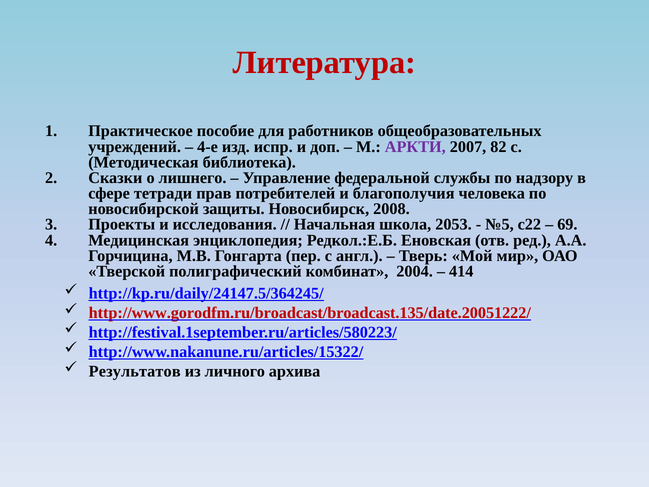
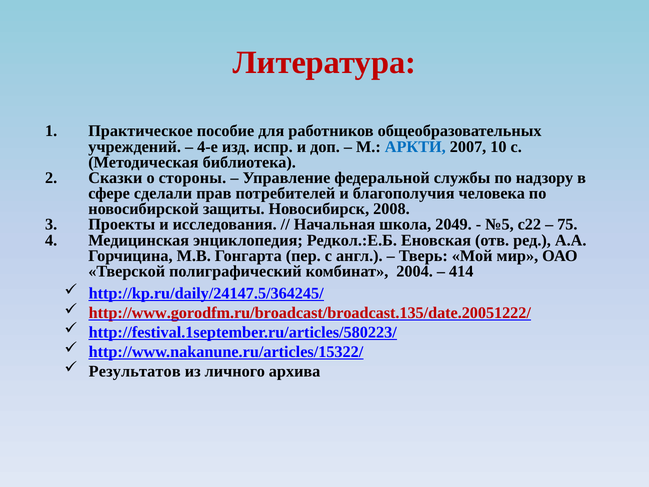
АРКТИ colour: purple -> blue
82: 82 -> 10
лишнего: лишнего -> стороны
тетради: тетради -> сделали
2053: 2053 -> 2049
69: 69 -> 75
